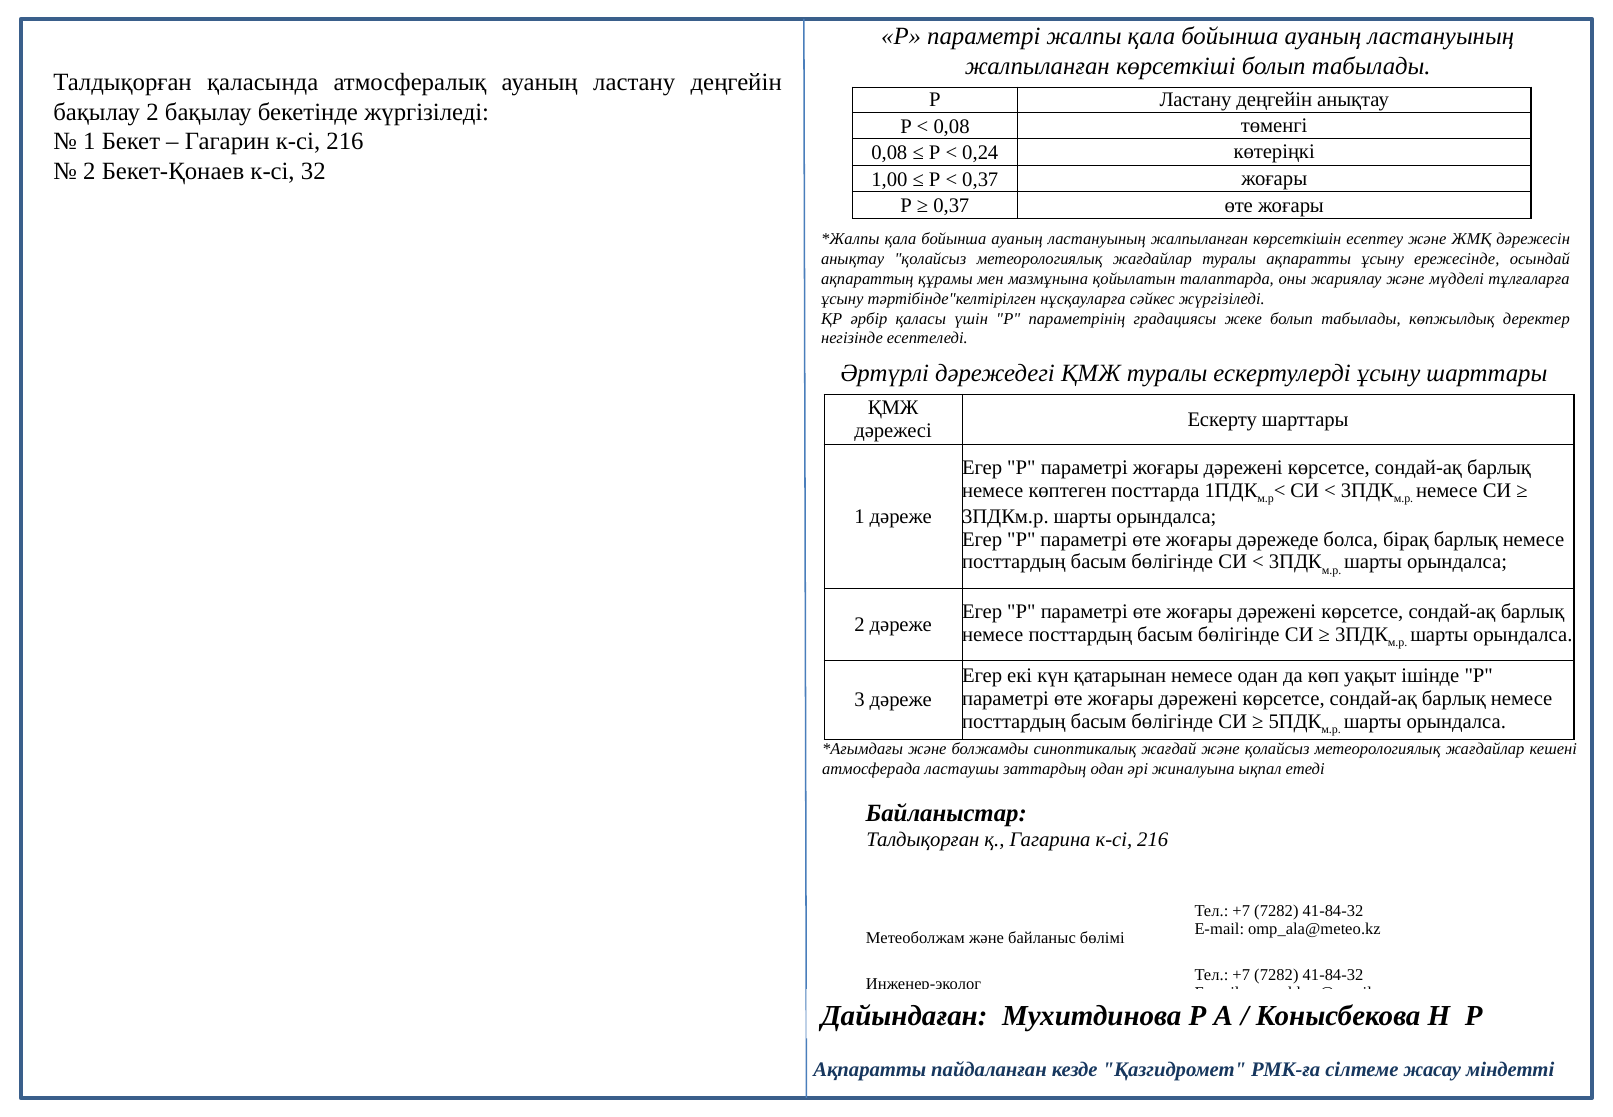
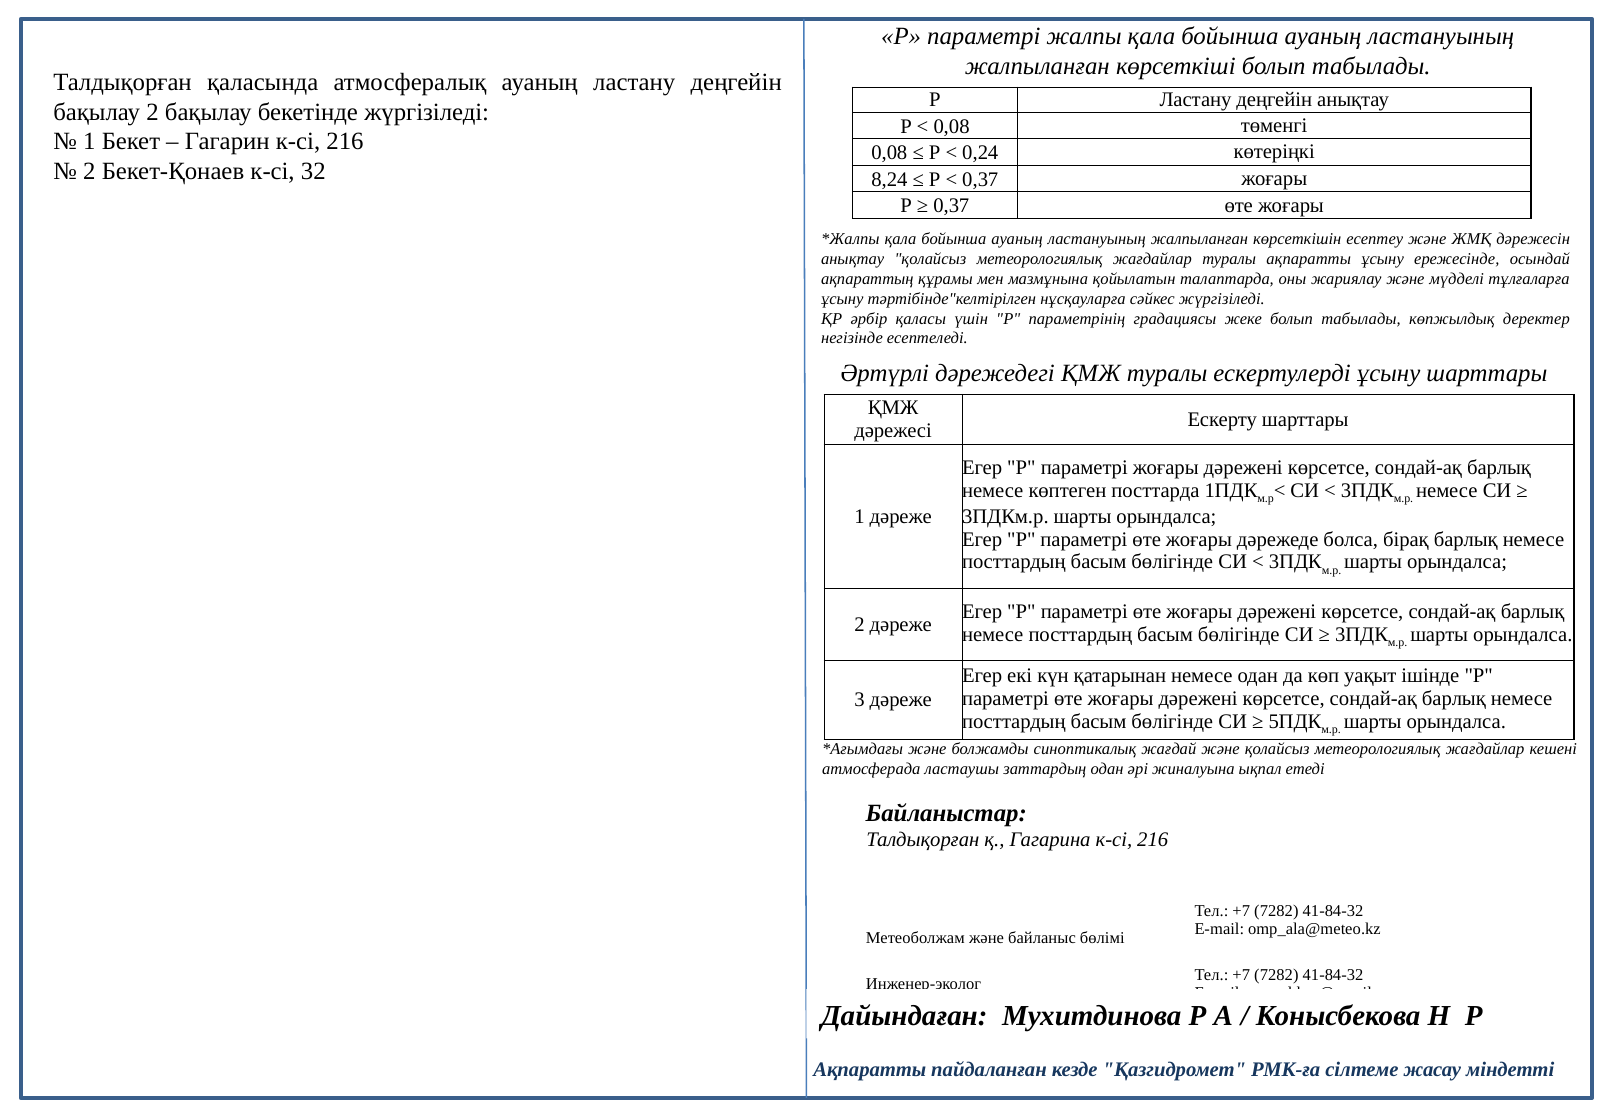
1,00: 1,00 -> 8,24
